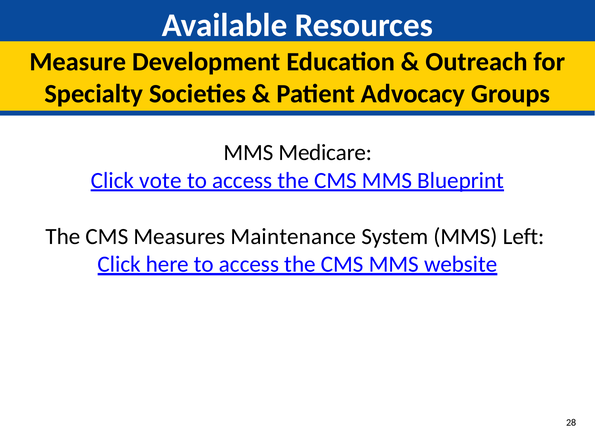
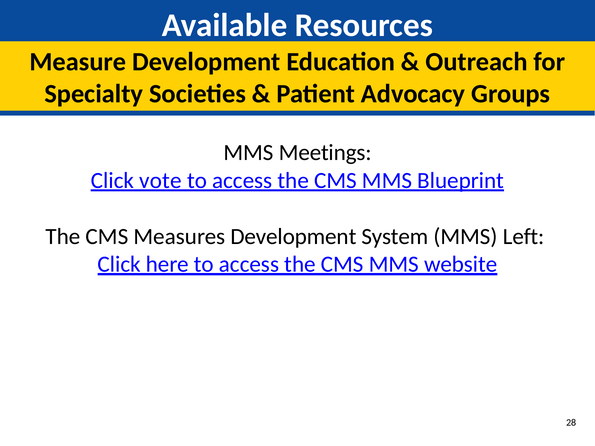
Medicare: Medicare -> Meetings
Measures Maintenance: Maintenance -> Development
